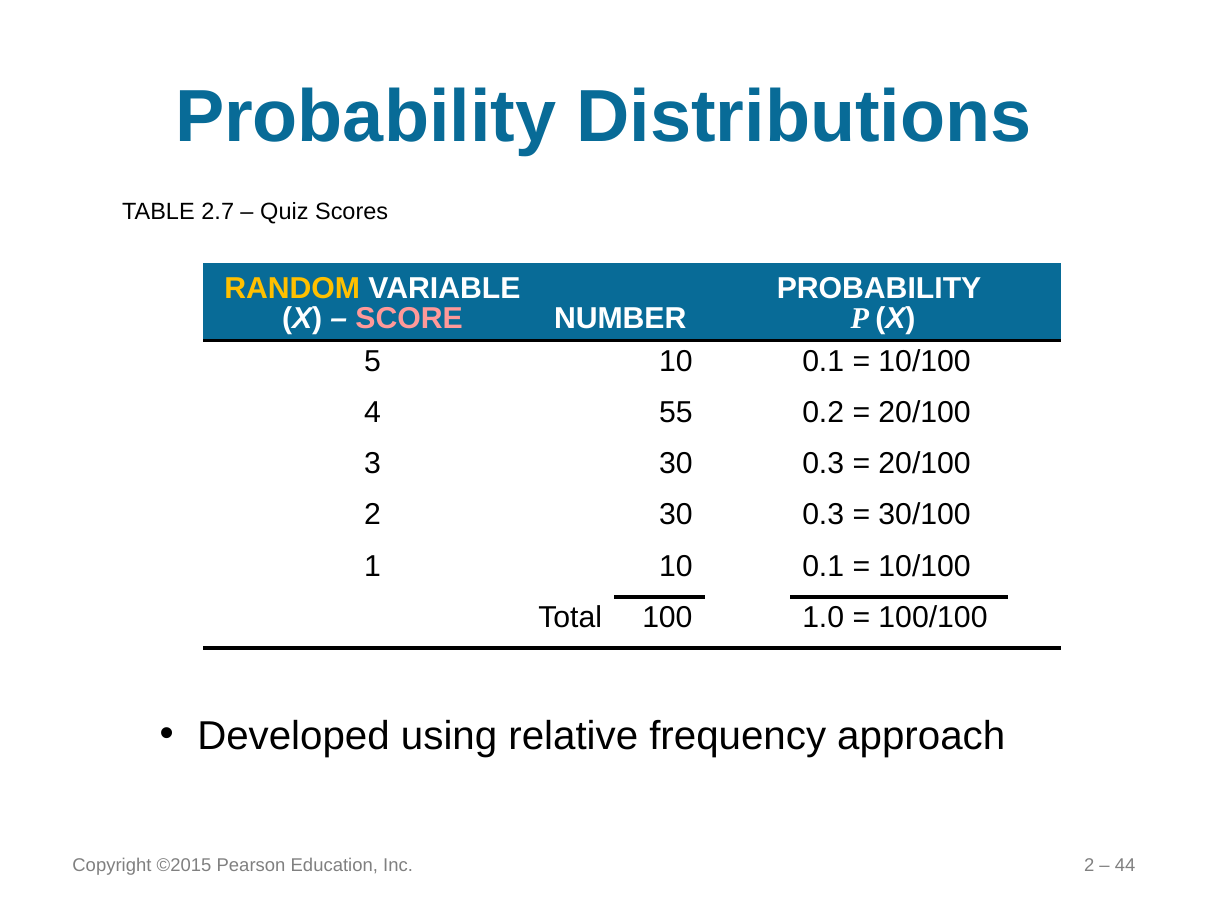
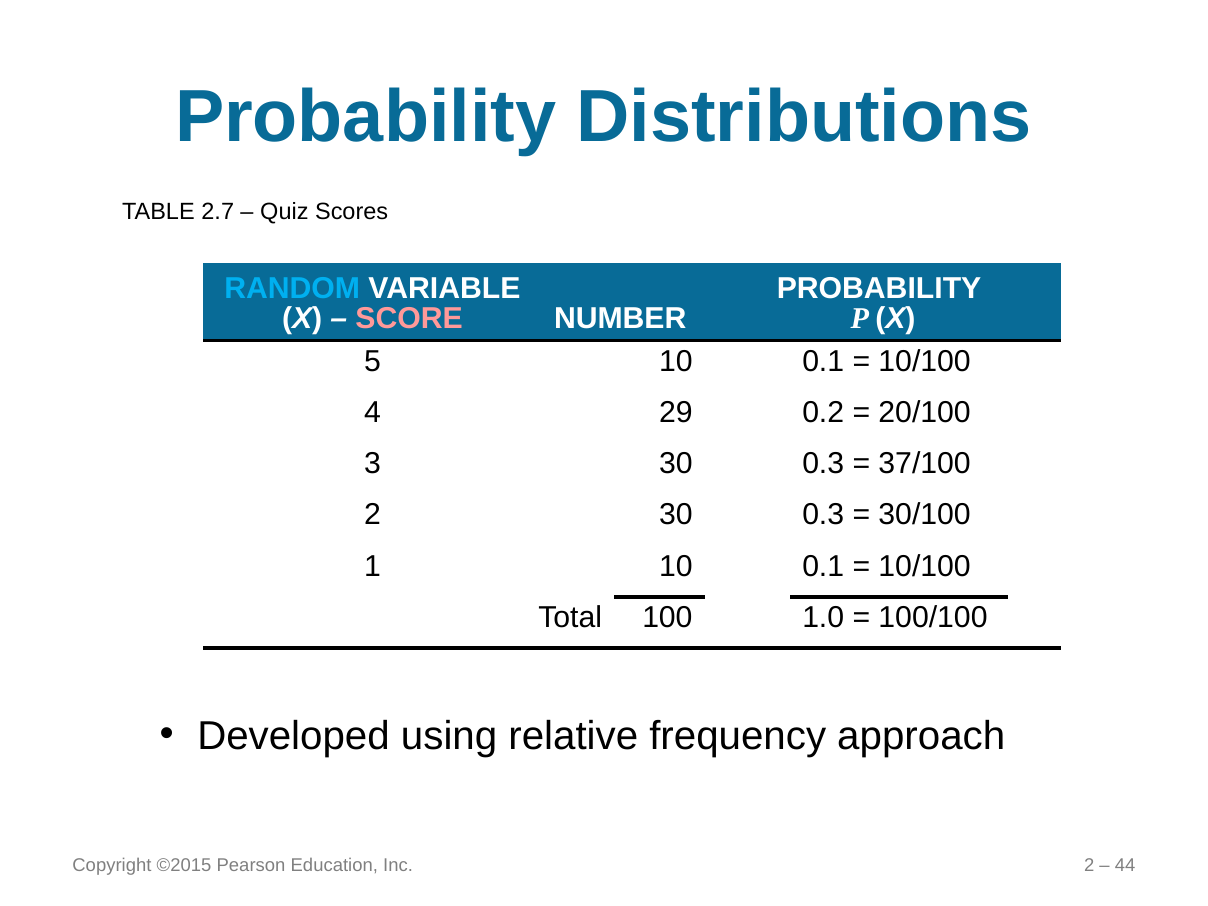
RANDOM colour: yellow -> light blue
55: 55 -> 29
20/100 at (925, 464): 20/100 -> 37/100
